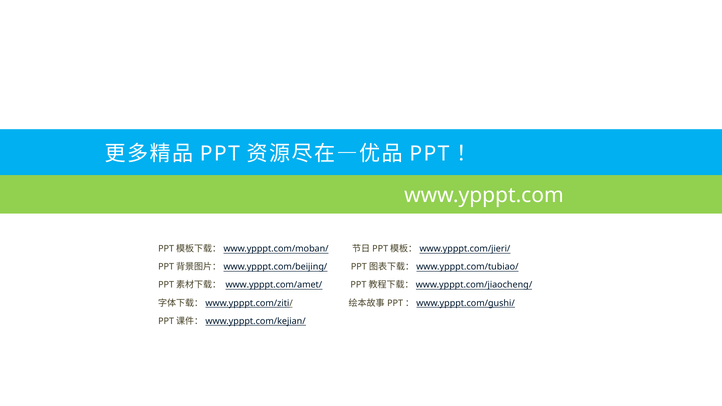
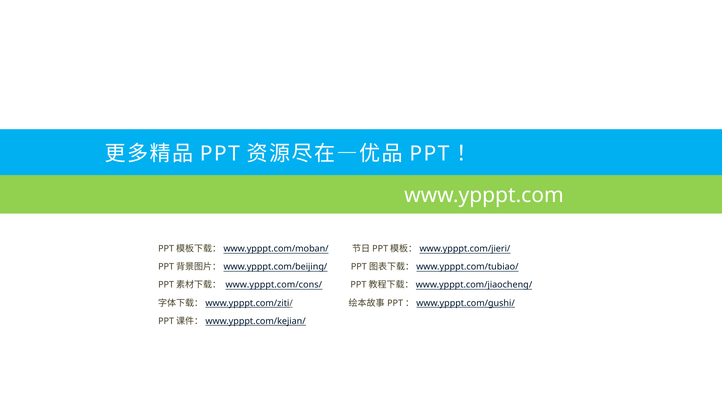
www.ypppt.com/amet/: www.ypppt.com/amet/ -> www.ypppt.com/cons/
